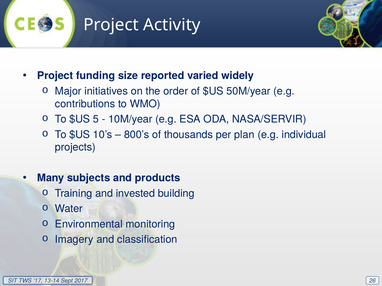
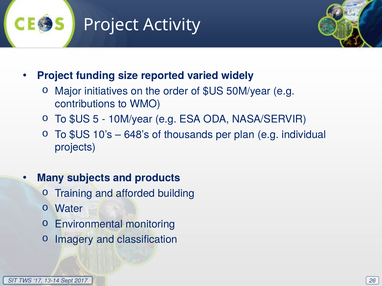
800’s: 800’s -> 648’s
invested: invested -> afforded
